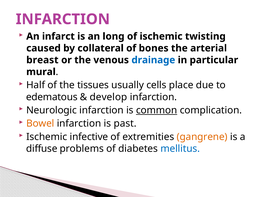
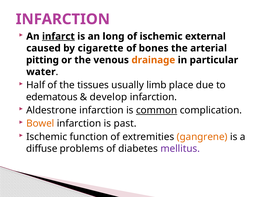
infarct underline: none -> present
twisting: twisting -> external
collateral: collateral -> cigarette
breast: breast -> pitting
drainage colour: blue -> orange
mural: mural -> water
cells: cells -> limb
Neurologic: Neurologic -> Aldestrone
infective: infective -> function
mellitus colour: blue -> purple
